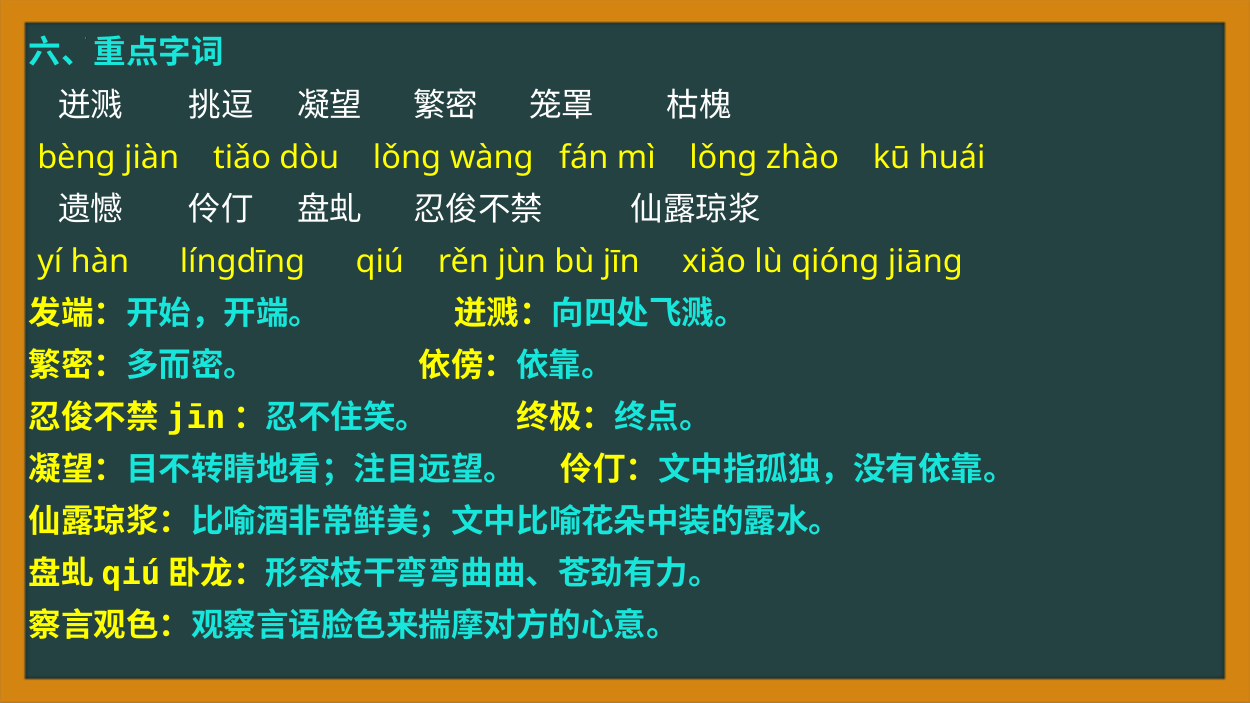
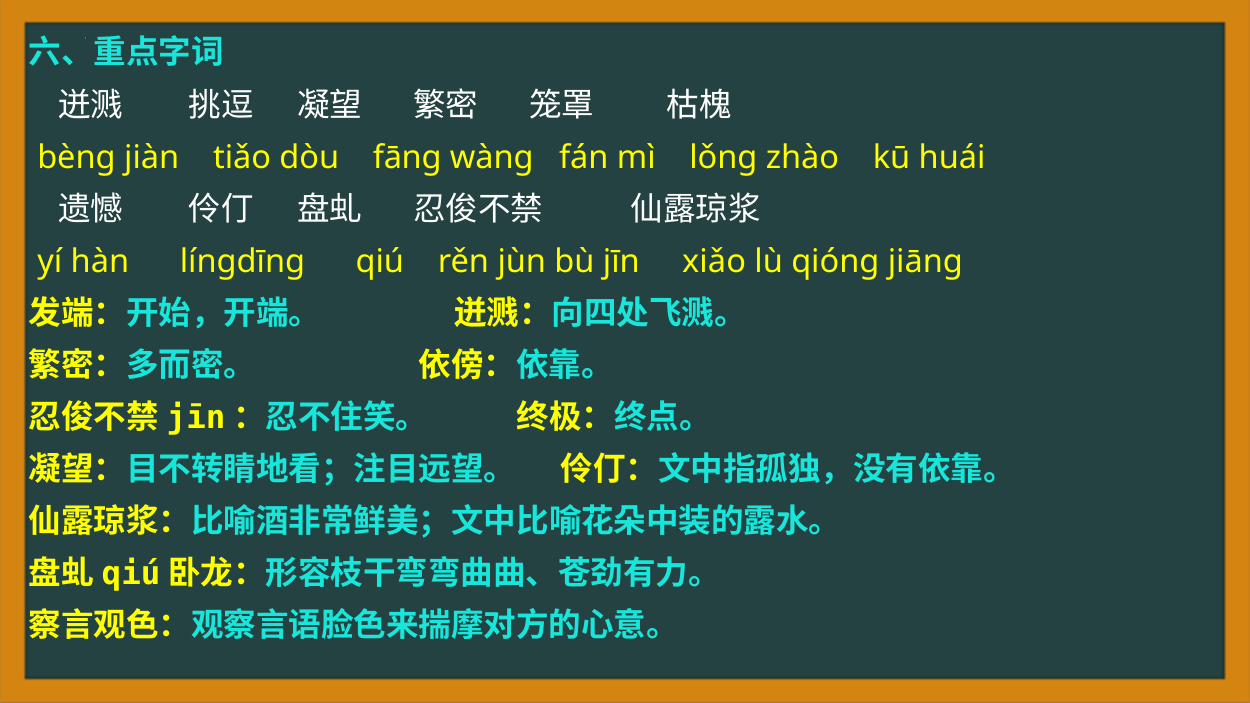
dòu lǒng: lǒng -> fāng
